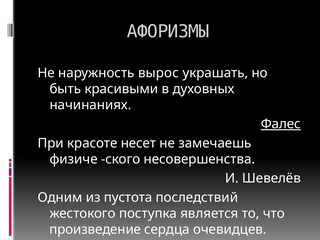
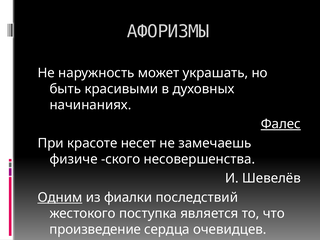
вырос: вырос -> может
Одним underline: none -> present
пустота: пустота -> фиалки
